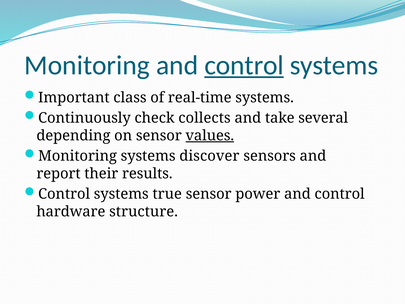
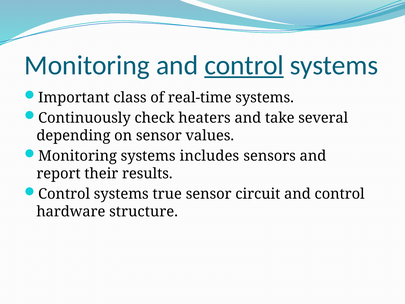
collects: collects -> heaters
values underline: present -> none
discover: discover -> includes
power: power -> circuit
